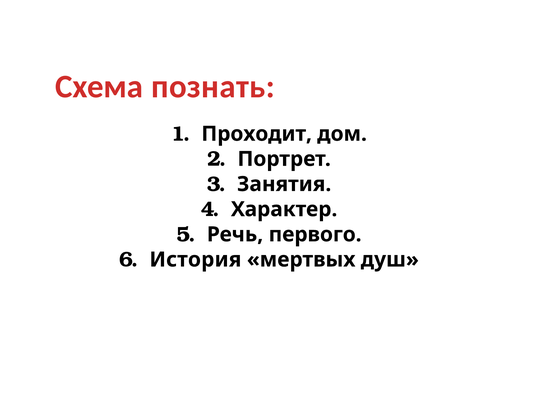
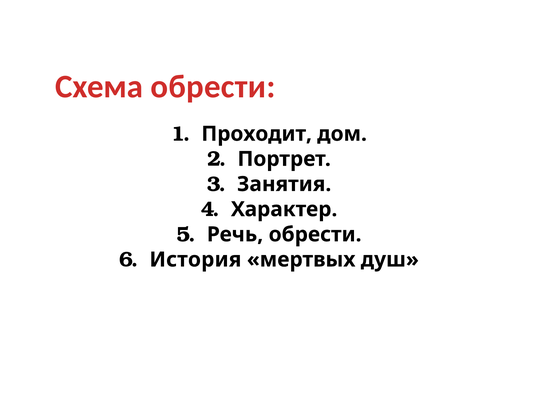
Схема познать: познать -> обрести
Речь первого: первого -> обрести
